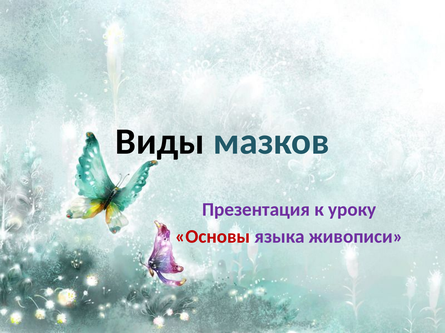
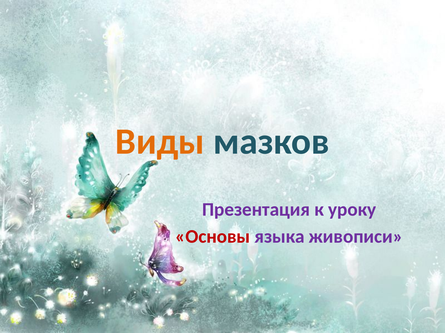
Виды colour: black -> orange
